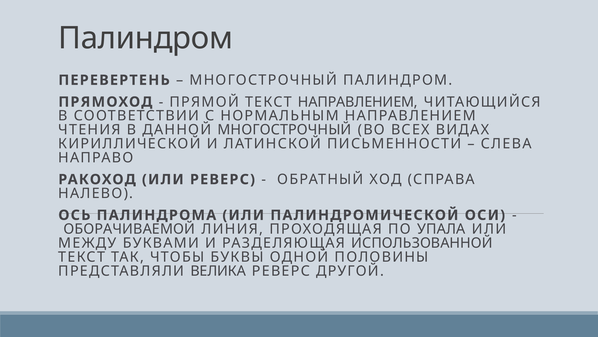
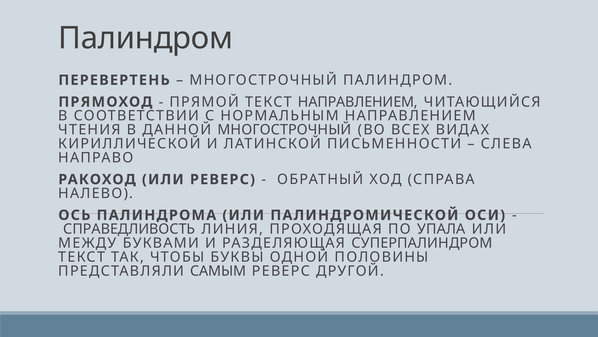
ОБОРАЧИВАЕМОЙ: ОБОРАЧИВАЕМОЙ -> СПРАВЕДЛИВОСТЬ
ИСПОЛЬЗОВАННОЙ: ИСПОЛЬЗОВАННОЙ -> СУПЕРПАЛИНДРОМ
ВЕЛИКА: ВЕЛИКА -> САМЫМ
